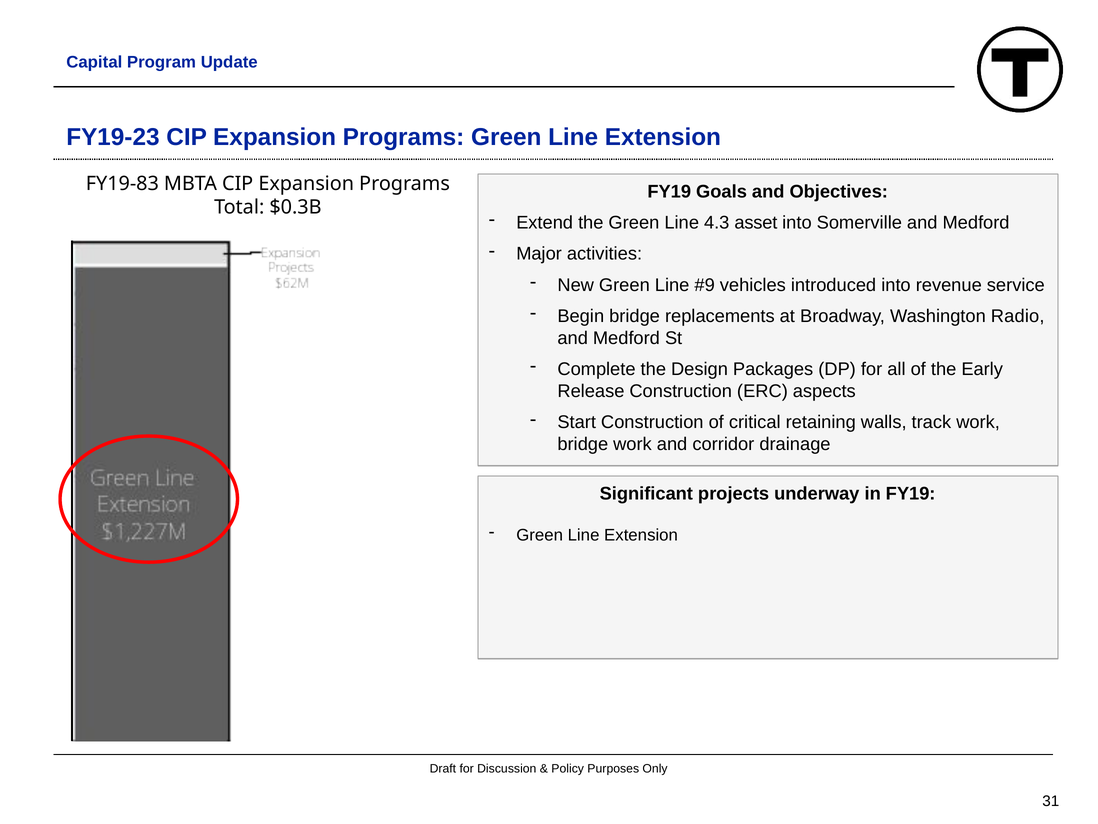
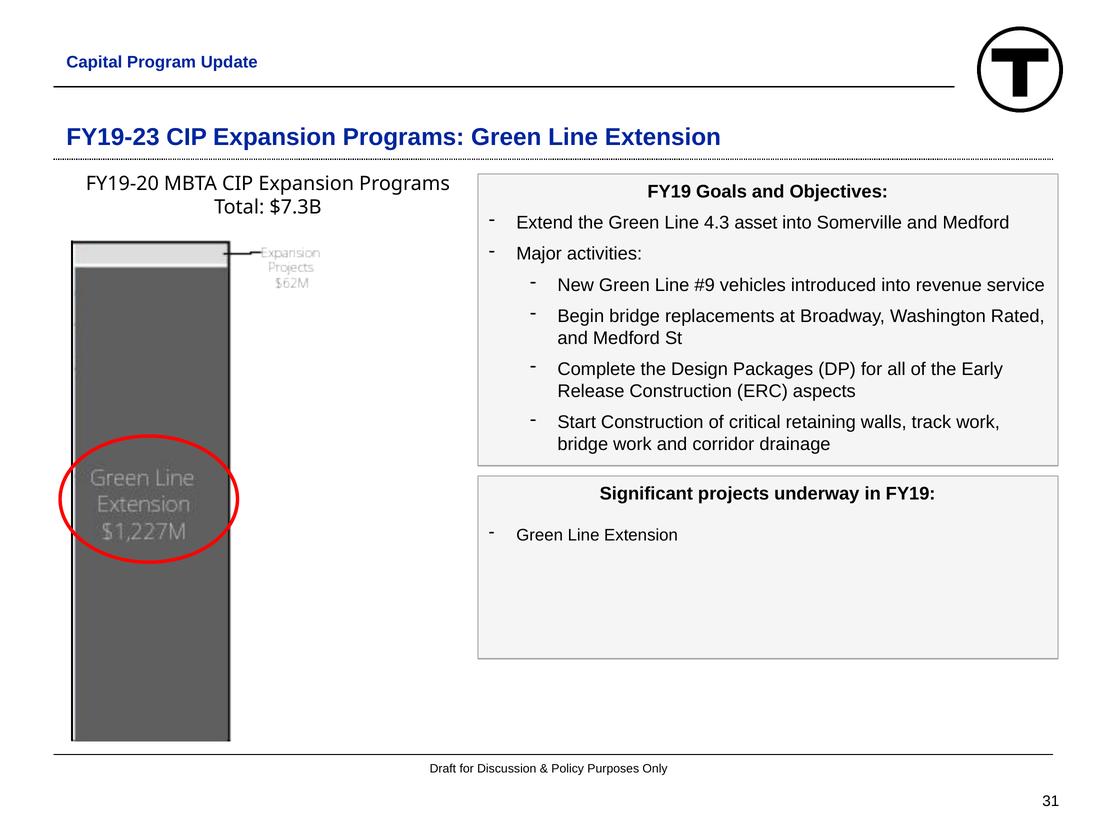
FY19-83: FY19-83 -> FY19-20
$0.3B: $0.3B -> $7.3B
Radio: Radio -> Rated
